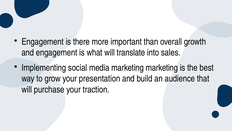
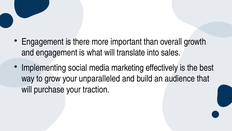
marketing marketing: marketing -> effectively
presentation: presentation -> unparalleled
